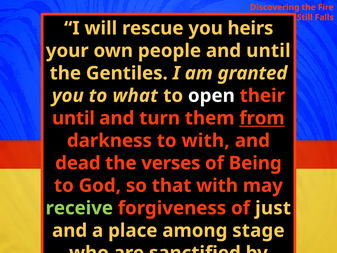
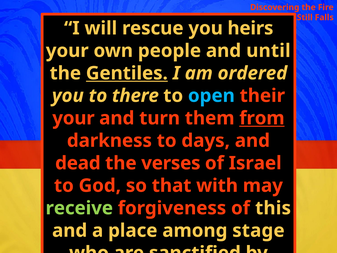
Gentiles underline: none -> present
granted: granted -> ordered
what: what -> there
open colour: white -> light blue
until at (73, 118): until -> your
to with: with -> days
Being: Being -> Israel
just: just -> this
